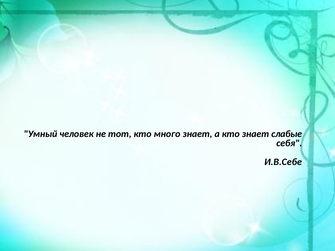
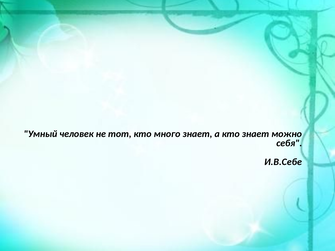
слабые: слабые -> можно
